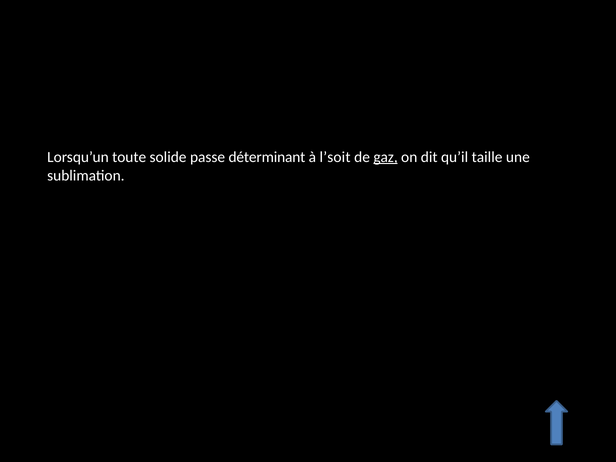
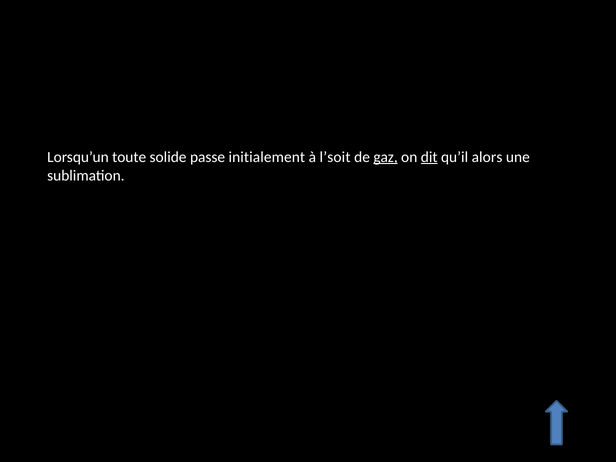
déterminant: déterminant -> initialement
dit underline: none -> present
taille: taille -> alors
